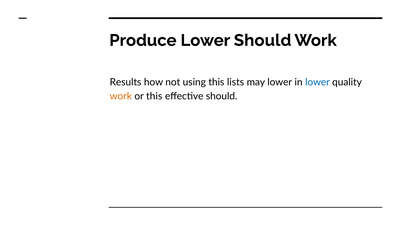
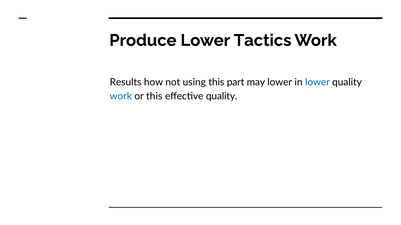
Lower Should: Should -> Tactics
lists: lists -> part
work at (121, 96) colour: orange -> blue
effective should: should -> quality
